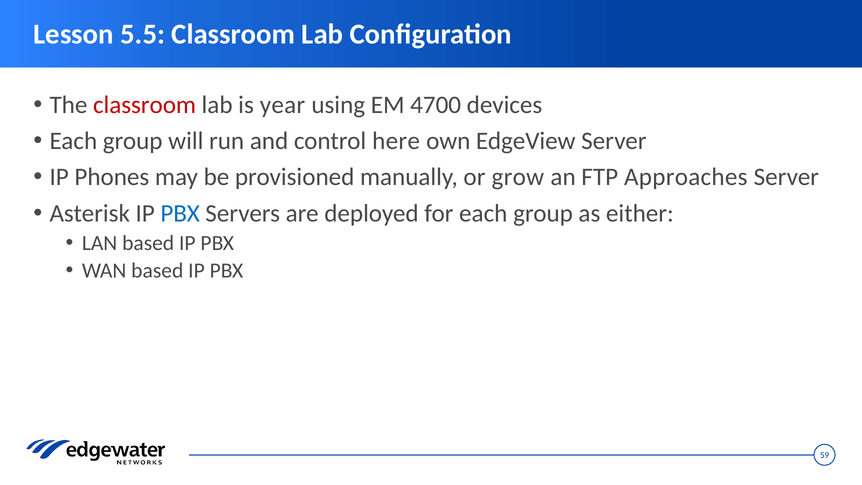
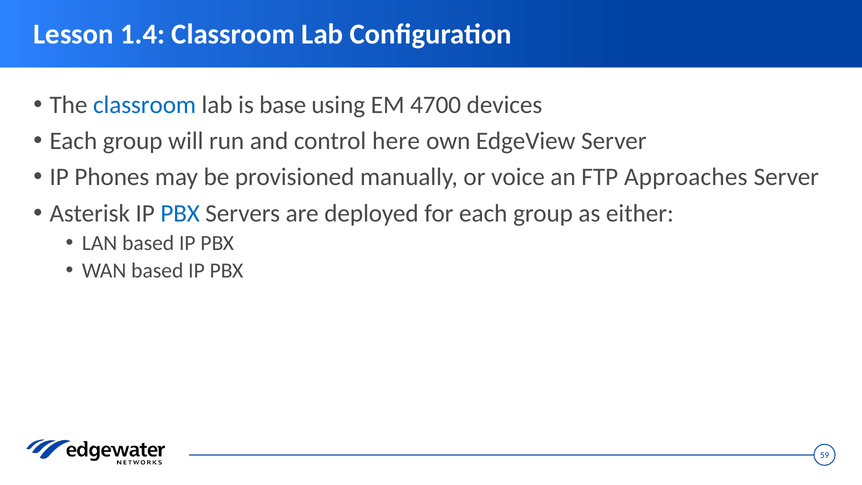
5.5: 5.5 -> 1.4
classroom at (145, 105) colour: red -> blue
year: year -> base
grow: grow -> voice
